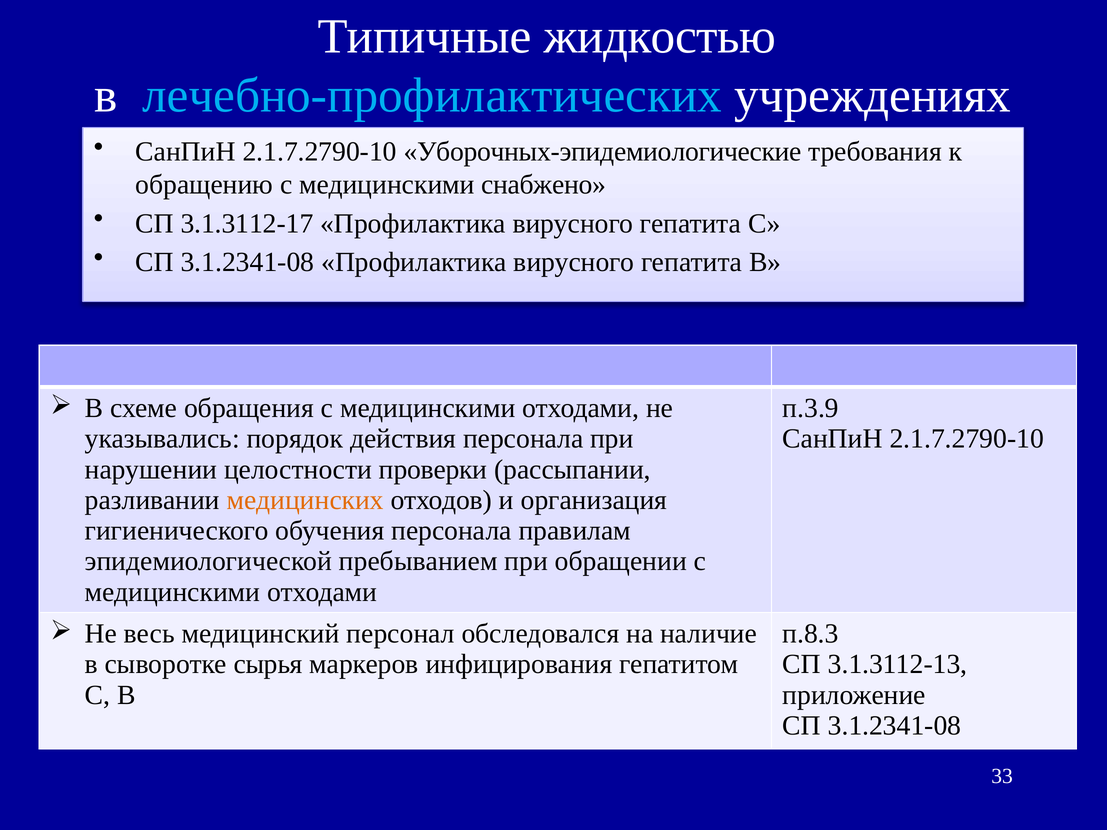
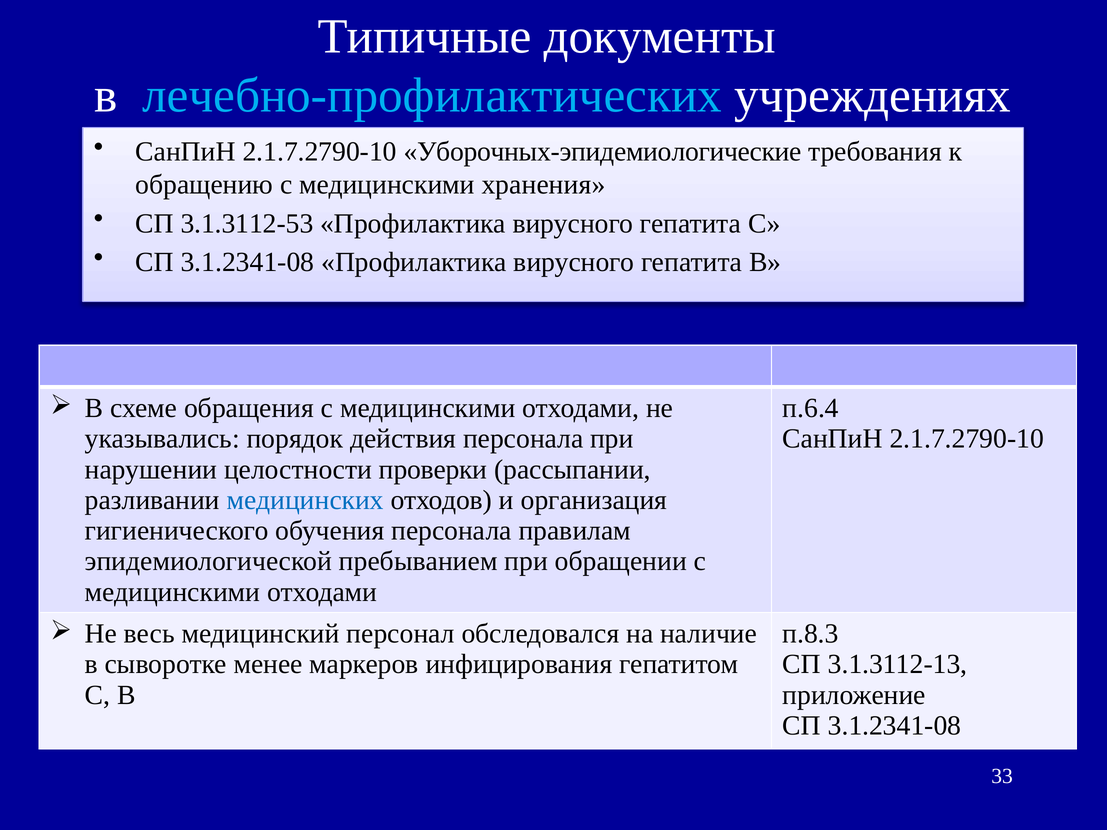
жидкостью: жидкостью -> документы
снабжено: снабжено -> хранения
3.1.3112-17: 3.1.3112-17 -> 3.1.3112-53
п.3.9: п.3.9 -> п.6.4
медицинских colour: orange -> blue
сырья: сырья -> менее
